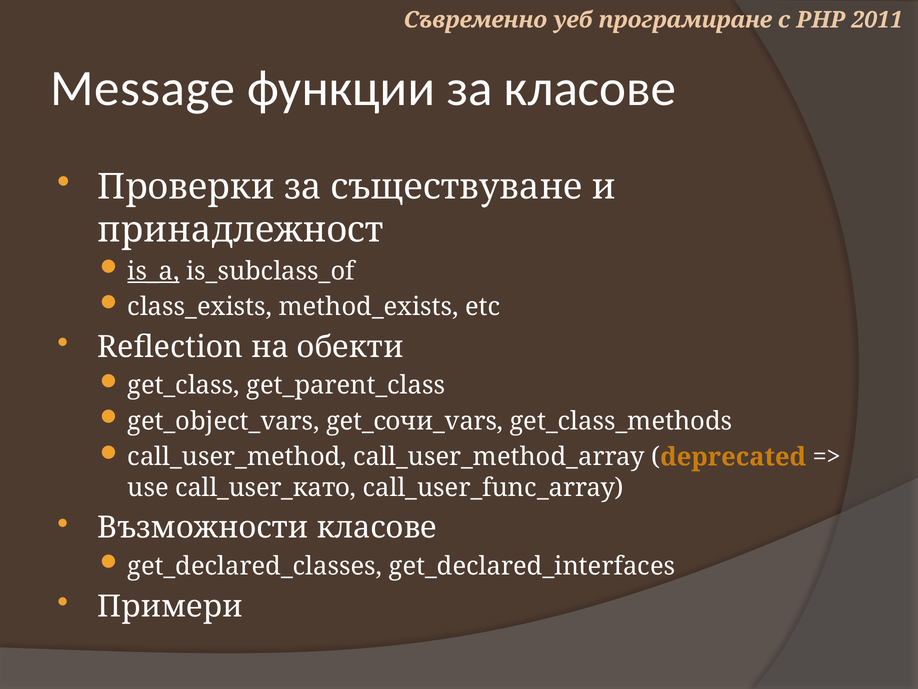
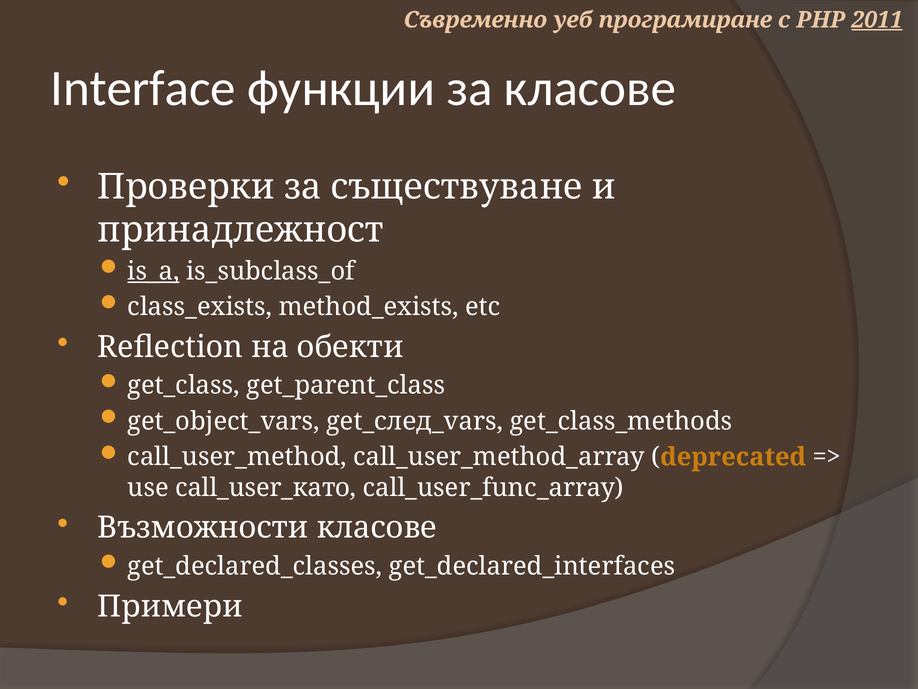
2011 underline: none -> present
Message: Message -> Interface
get_сочи_vars: get_сочи_vars -> get_след_vars
